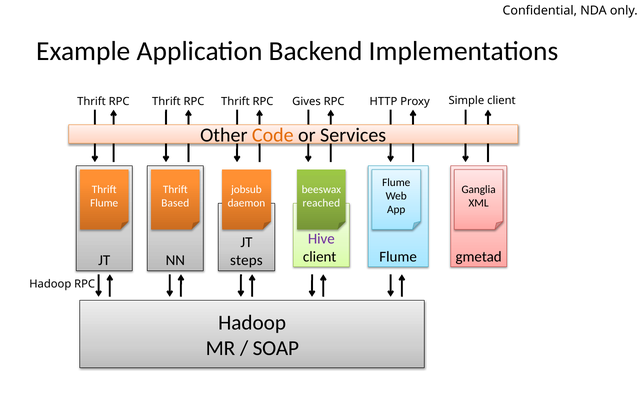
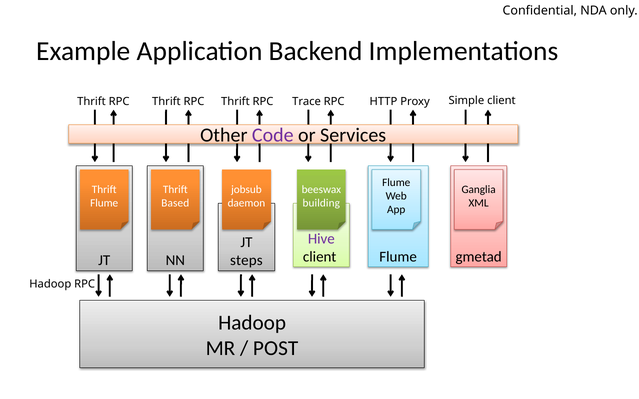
Gives: Gives -> Trace
Code colour: orange -> purple
reached: reached -> building
SOAP: SOAP -> POST
